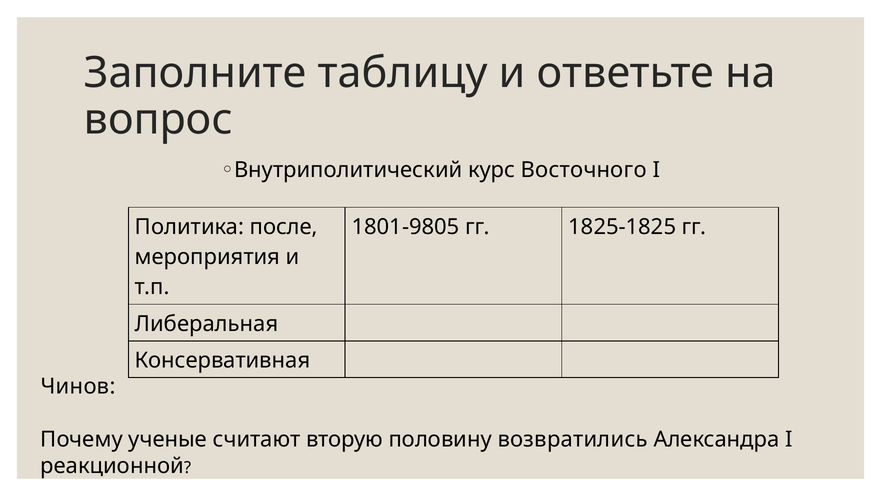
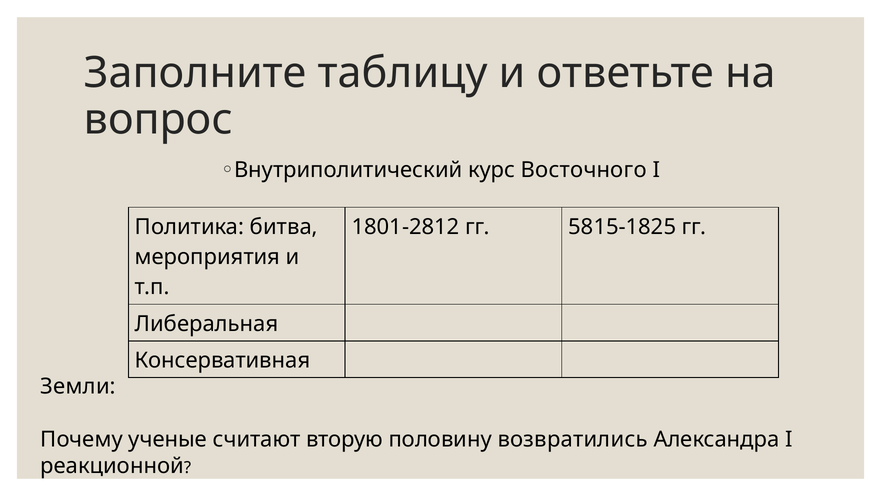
после: после -> битва
1801-9805: 1801-9805 -> 1801-2812
1825-1825: 1825-1825 -> 5815-1825
Чинов: Чинов -> Земли
